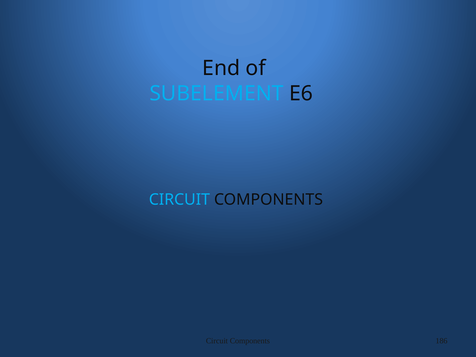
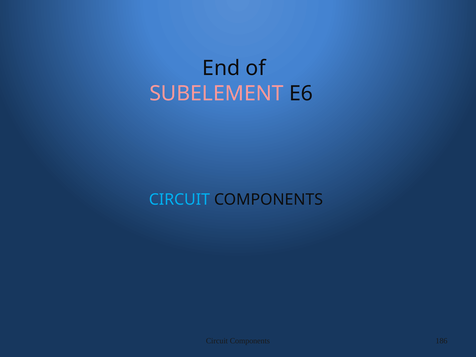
SUBELEMENT colour: light blue -> pink
